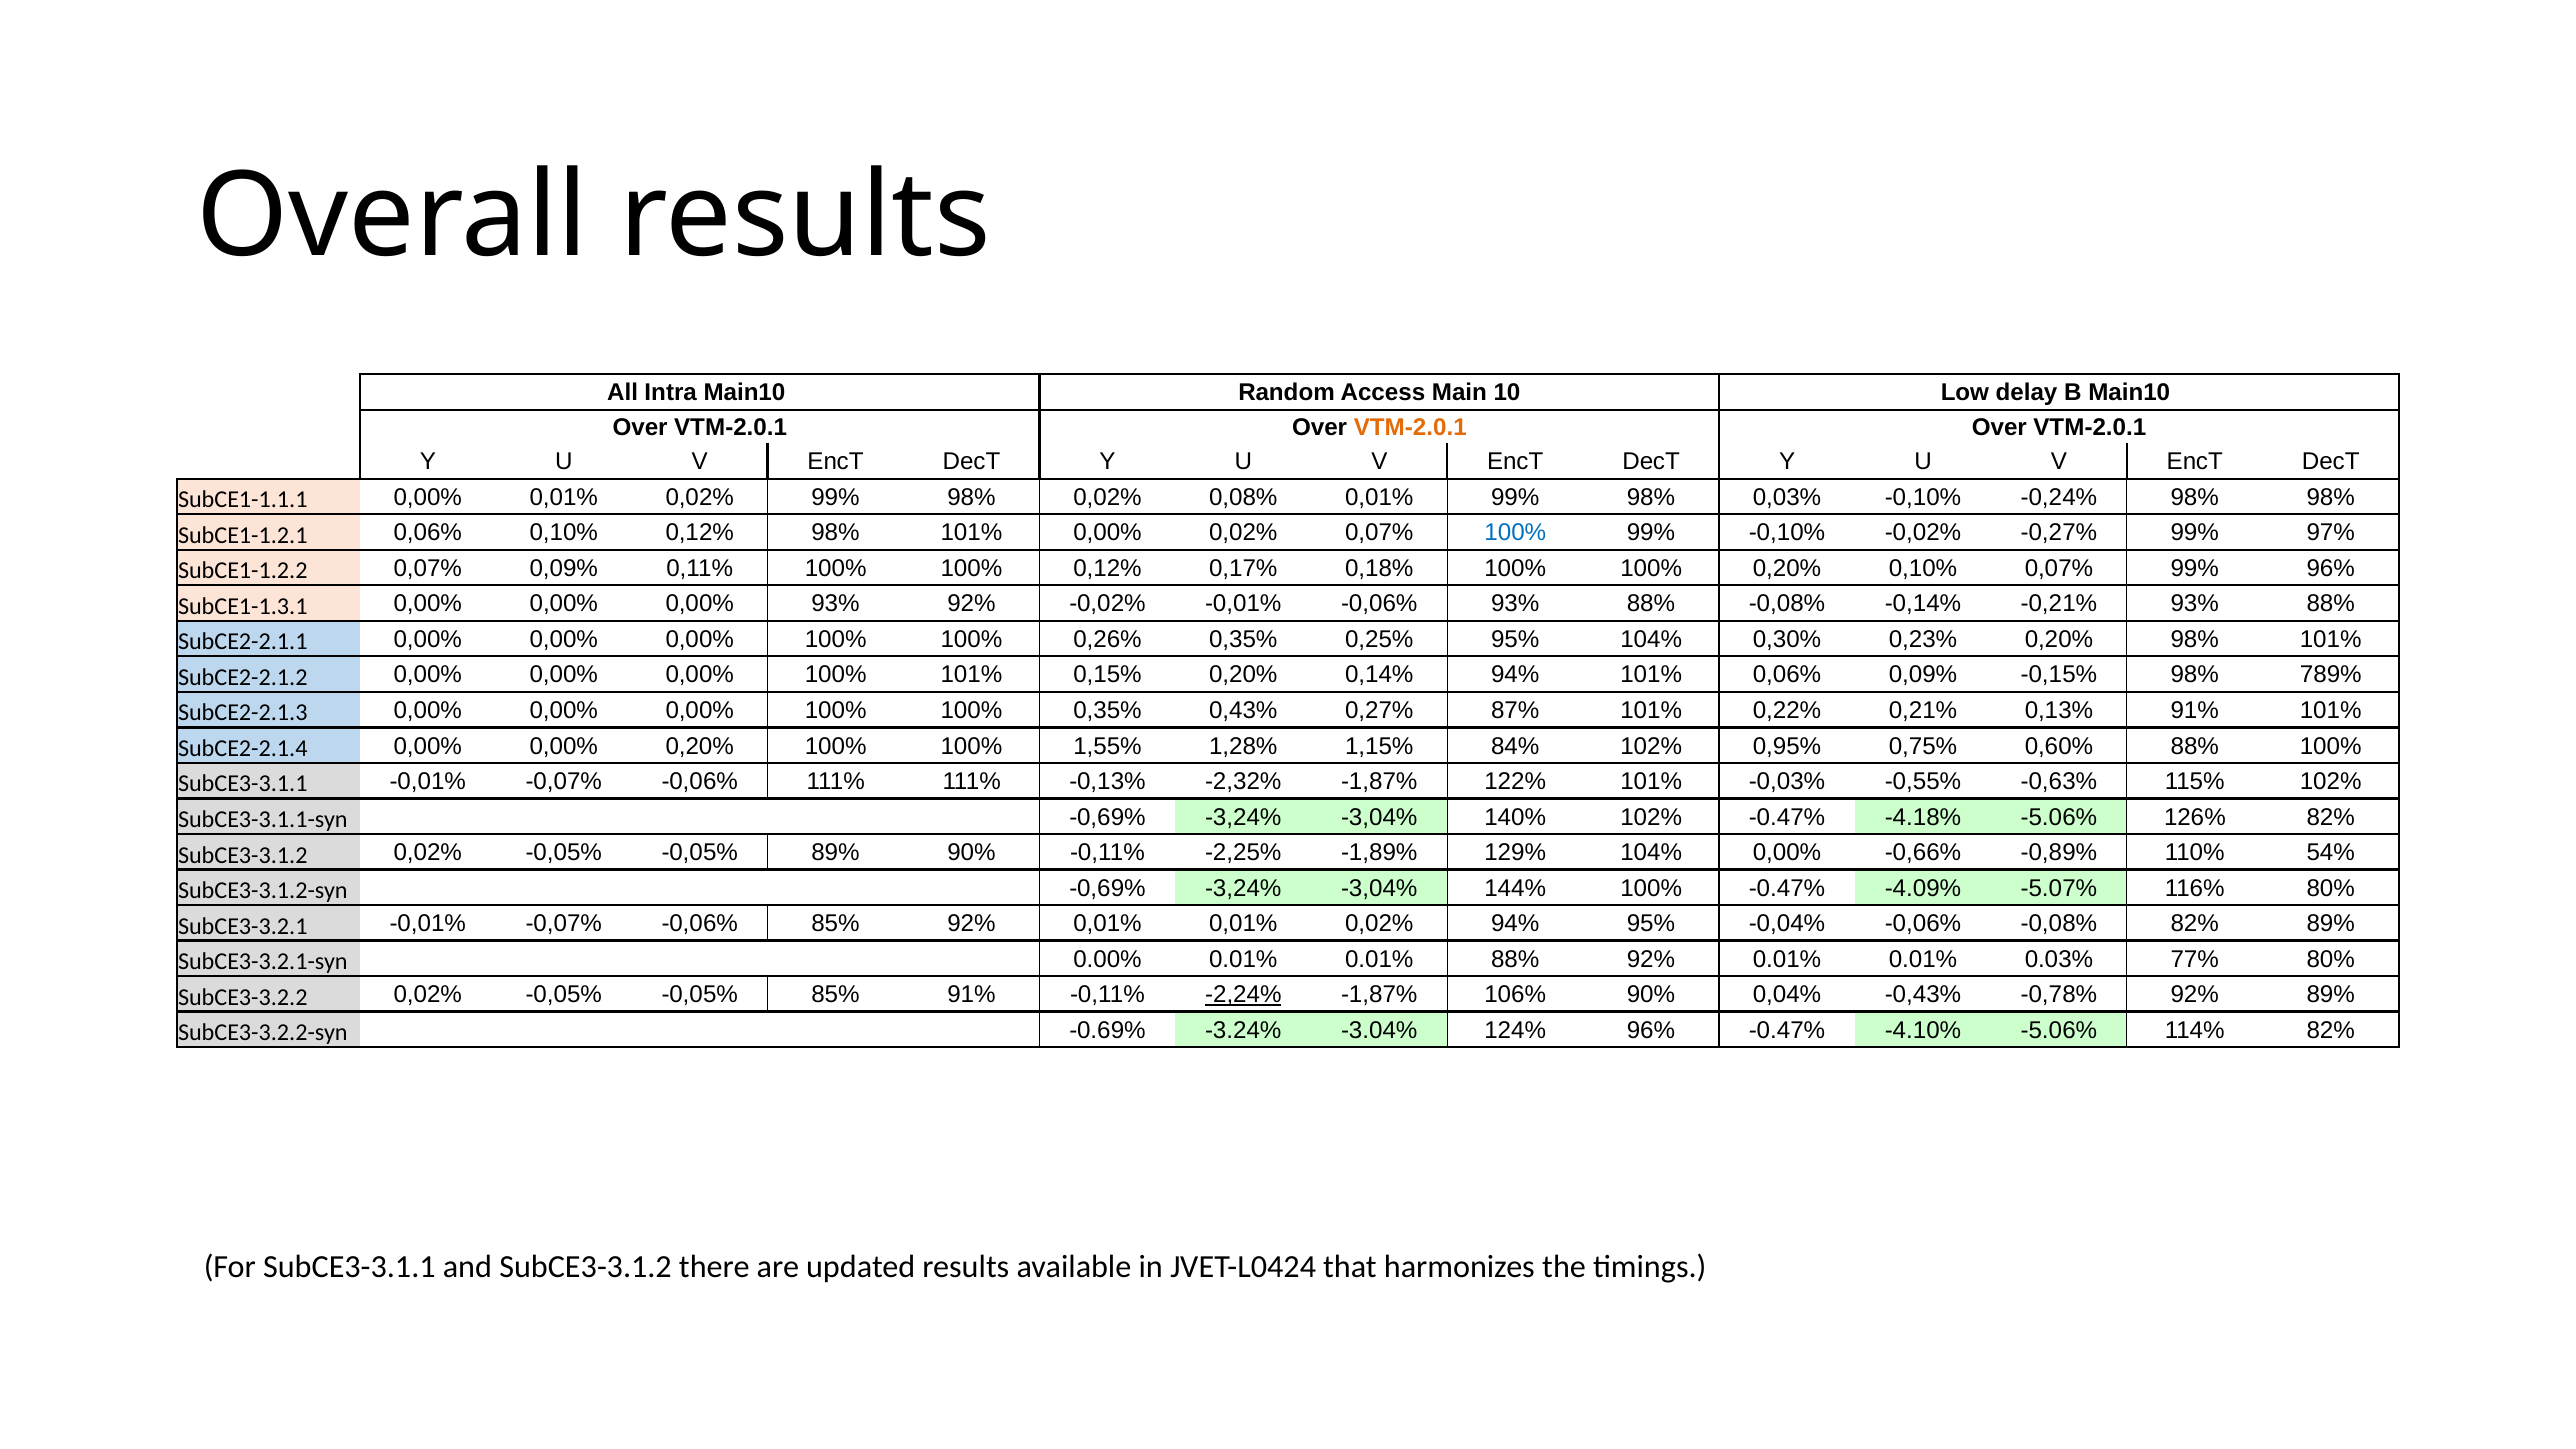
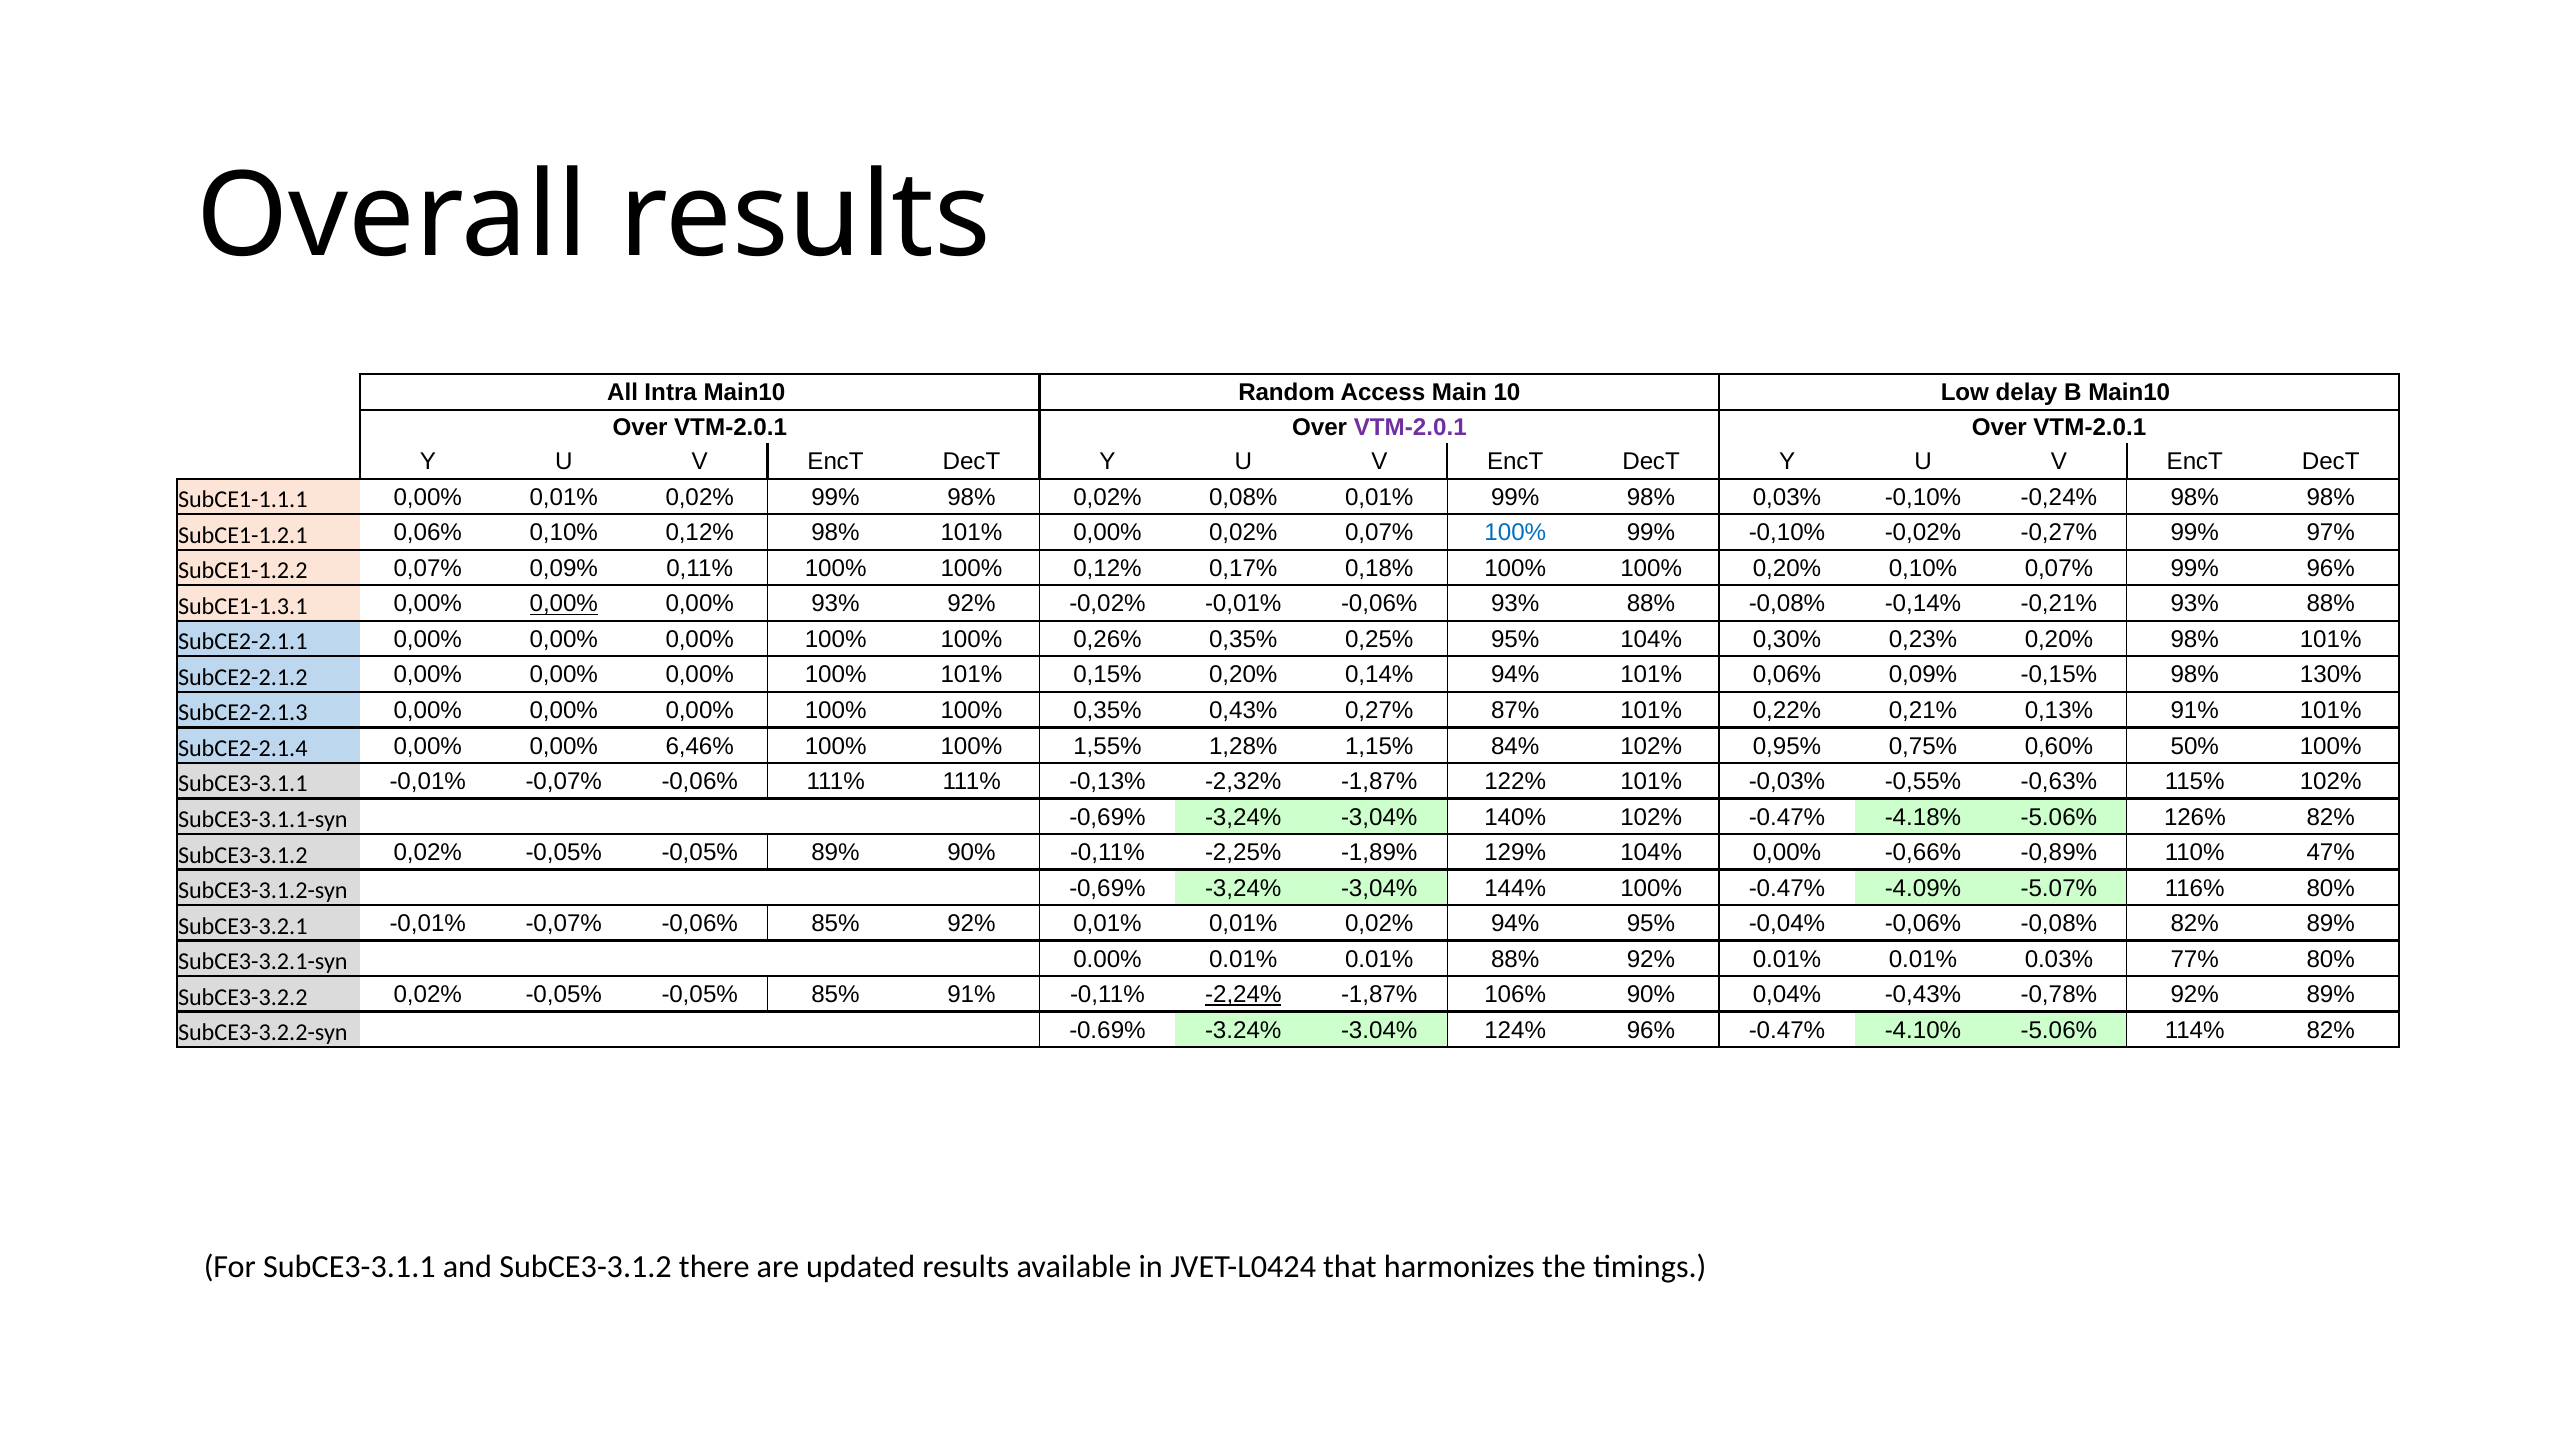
VTM-2.0.1 at (1410, 427) colour: orange -> purple
0,00% at (564, 604) underline: none -> present
789%: 789% -> 130%
0,00% 0,20%: 0,20% -> 6,46%
0,60% 88%: 88% -> 50%
54%: 54% -> 47%
